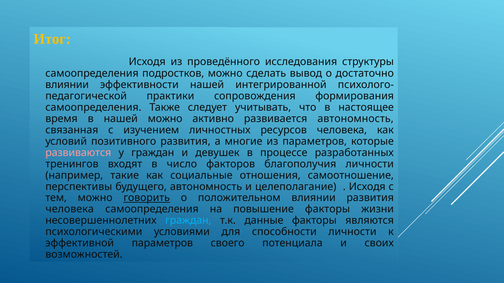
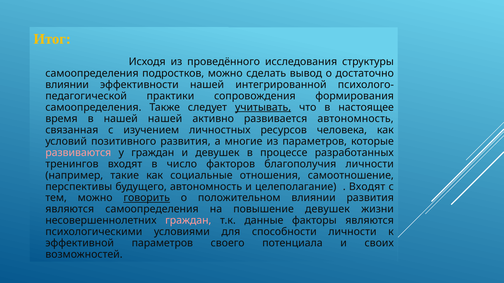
учитывать underline: none -> present
нашей можно: можно -> нашей
Исходя at (367, 187): Исходя -> Входят
человека at (70, 210): человека -> являются
повышение факторы: факторы -> девушек
граждан at (188, 221) colour: light blue -> pink
